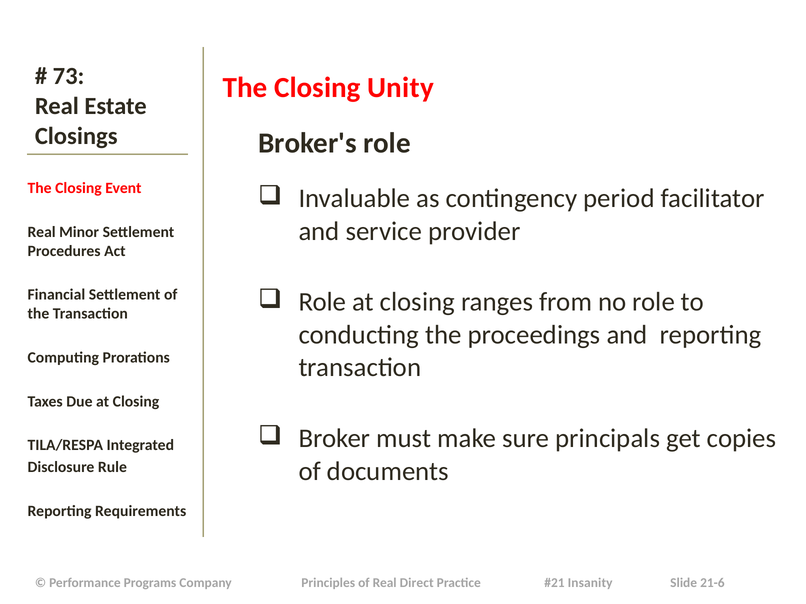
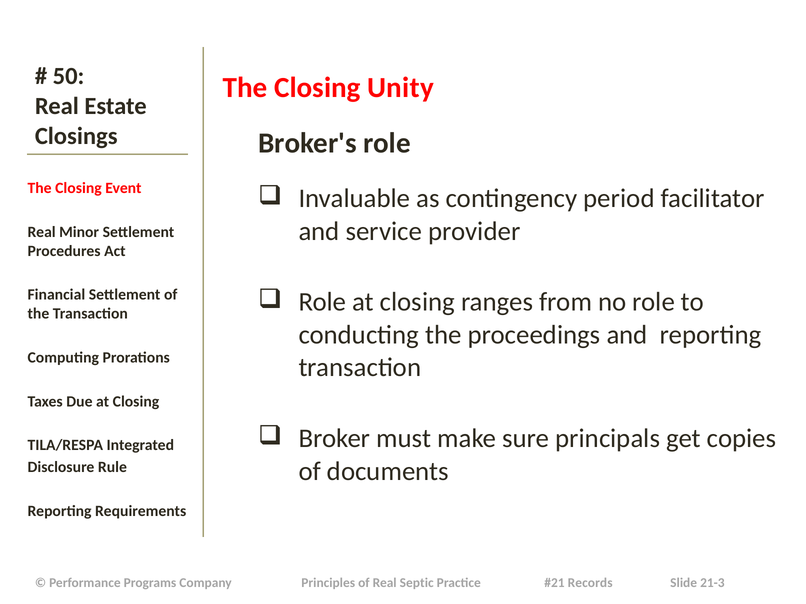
73: 73 -> 50
Direct: Direct -> Septic
Insanity: Insanity -> Records
21-6: 21-6 -> 21-3
